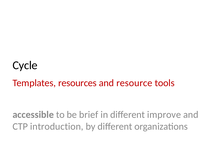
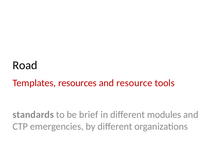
Cycle: Cycle -> Road
accessible: accessible -> standards
improve: improve -> modules
introduction: introduction -> emergencies
